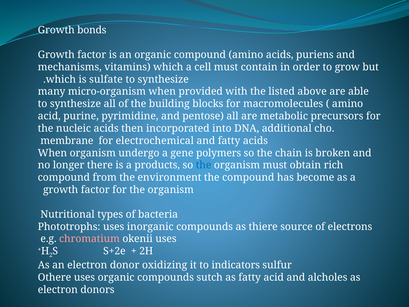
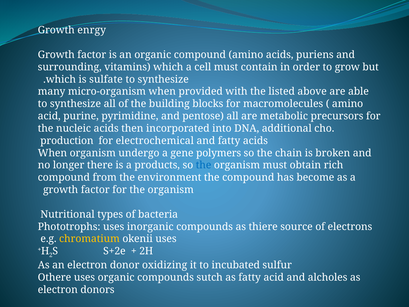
bonds: bonds -> enrgy
mechanisms: mechanisms -> surrounding
membrane: membrane -> production
chromatium colour: pink -> yellow
indicators: indicators -> incubated
